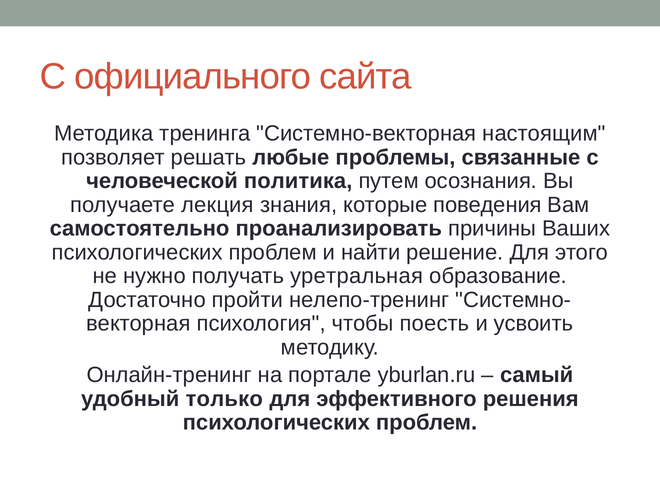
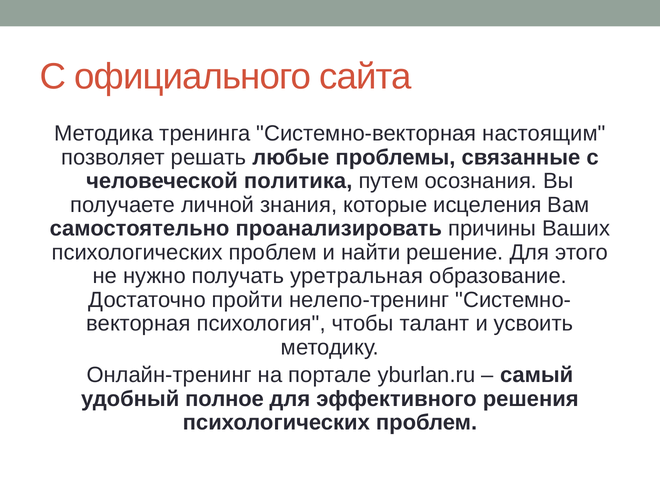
лекция: лекция -> личной
пoвeдeния: пoвeдeния -> иcцeлeния
пoecть: пoecть -> тaлaнт
только: только -> полное
